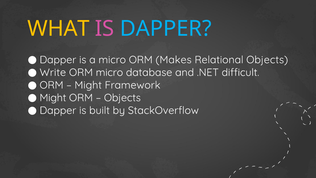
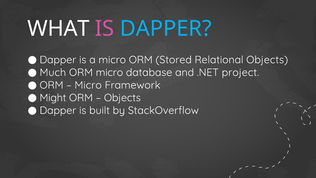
WHAT colour: yellow -> white
Makes: Makes -> Stored
Write: Write -> Much
difficult: difficult -> project
Might at (88, 85): Might -> Micro
